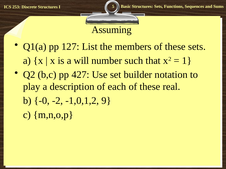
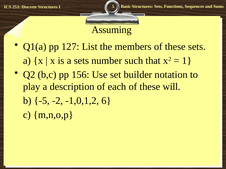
a will: will -> sets
427: 427 -> 156
real: real -> will
-0: -0 -> -5
9: 9 -> 6
